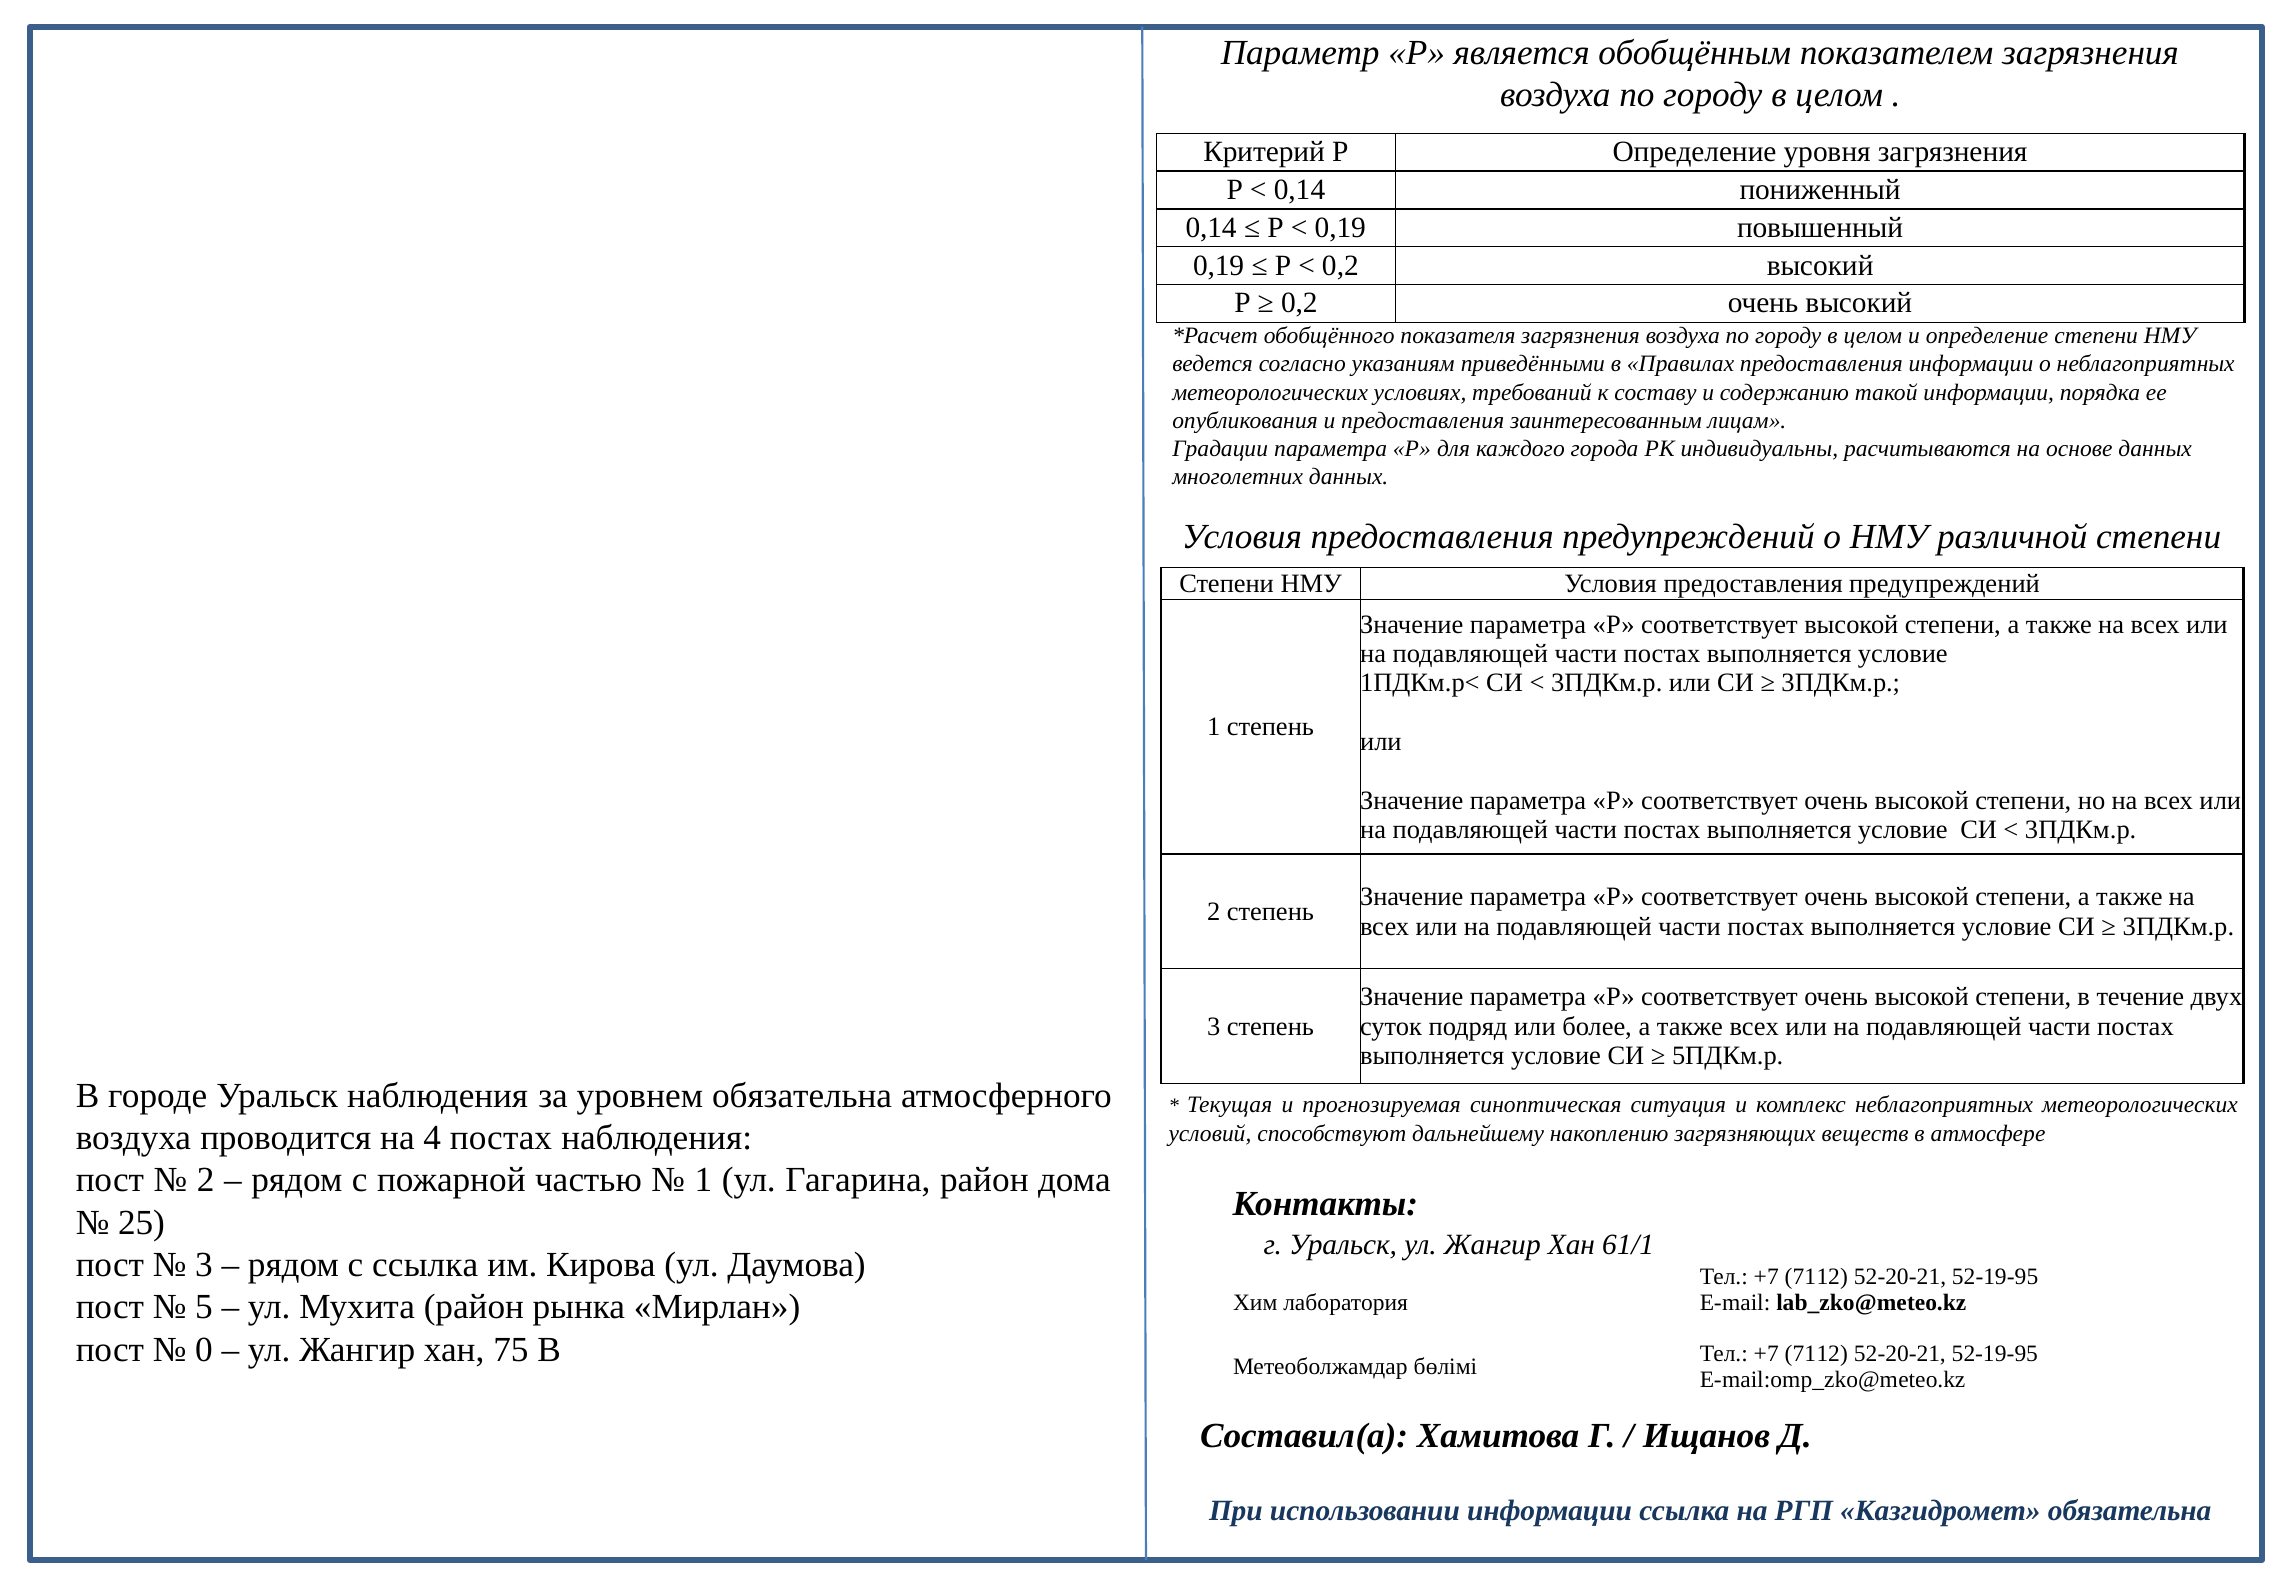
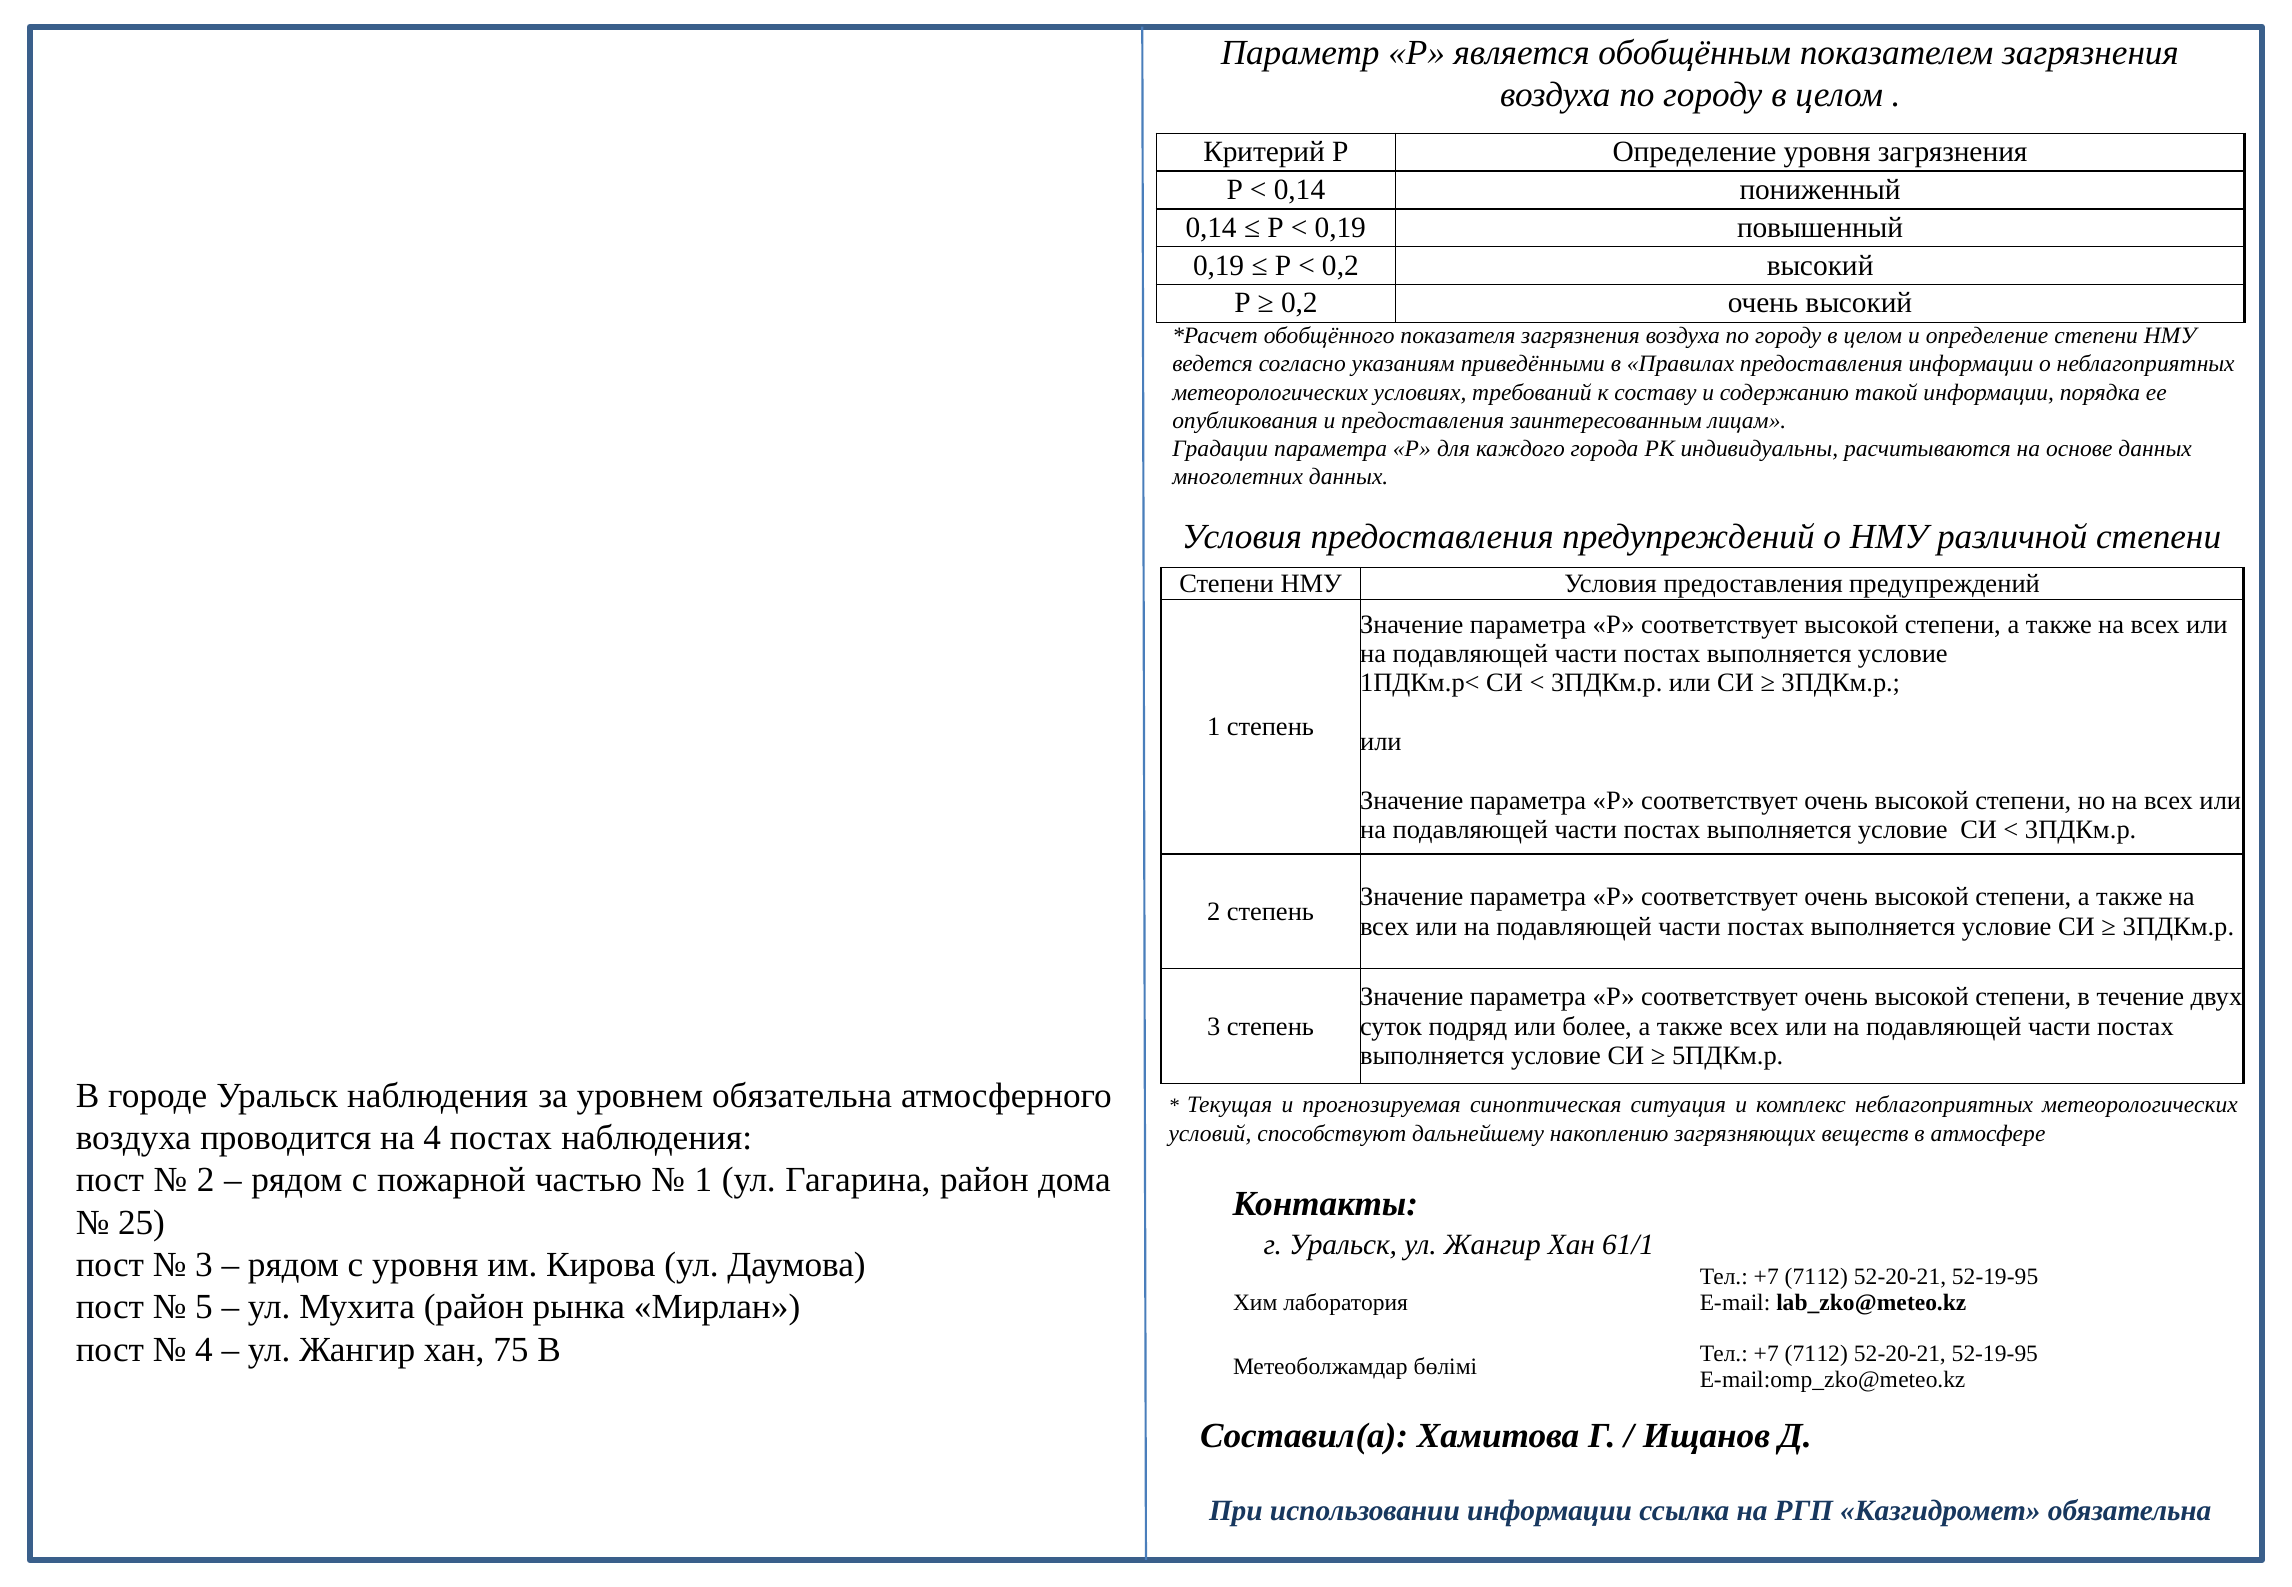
с ссылка: ссылка -> уровня
0 at (204, 1349): 0 -> 4
